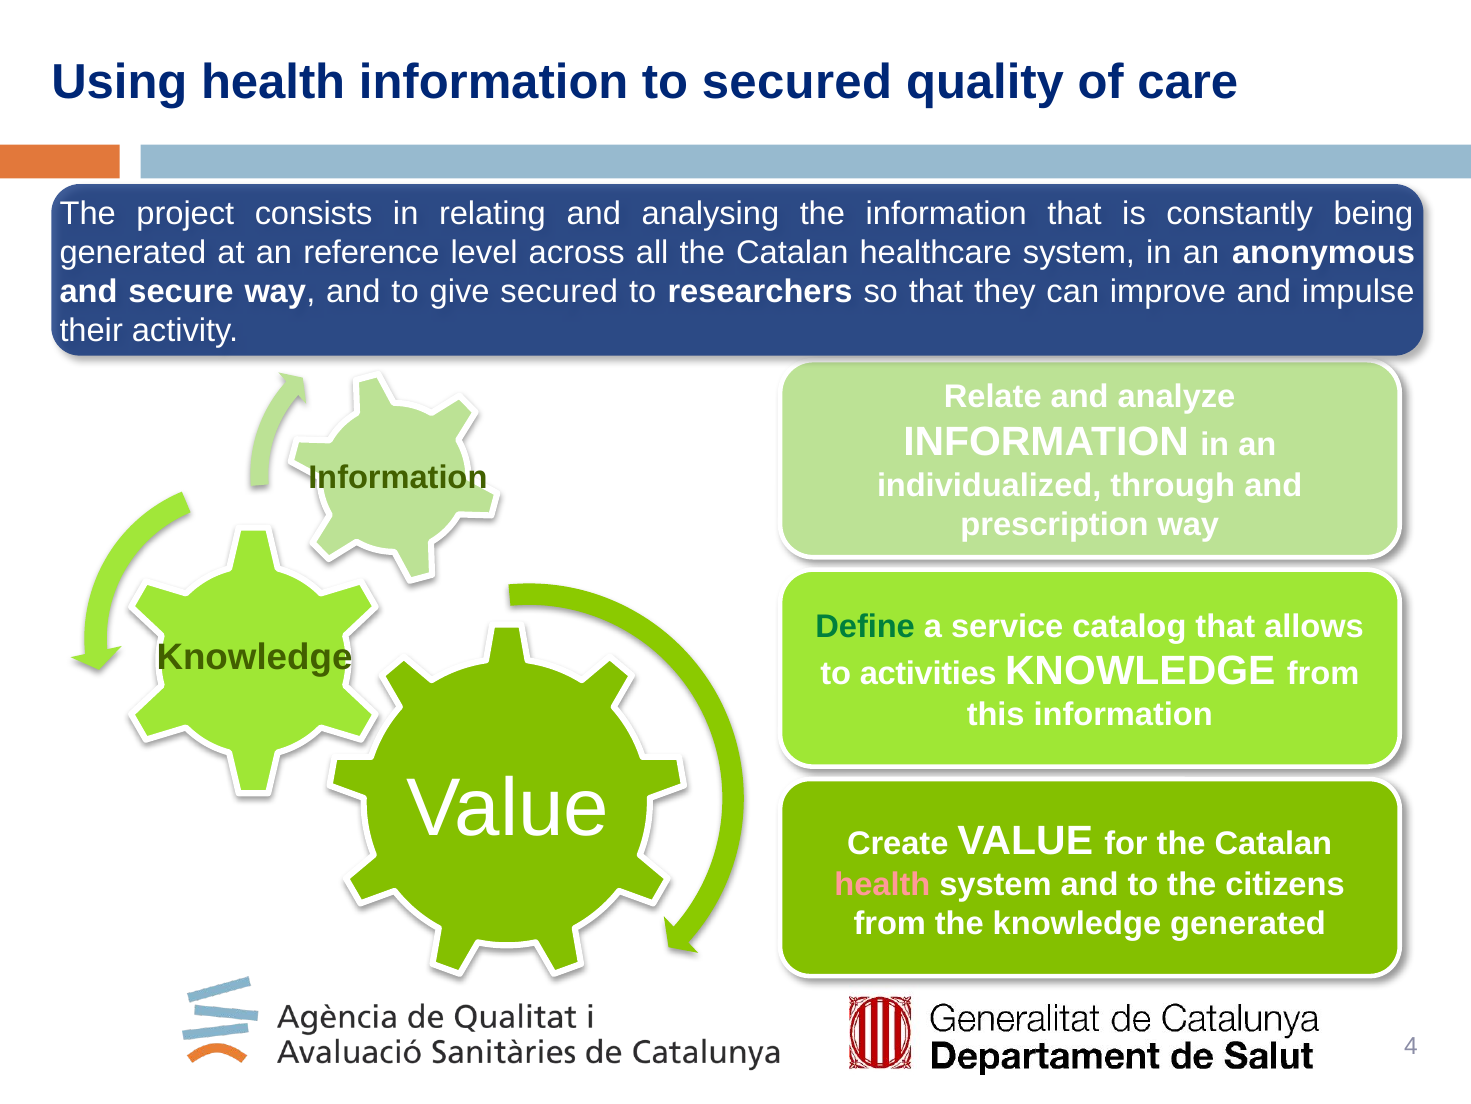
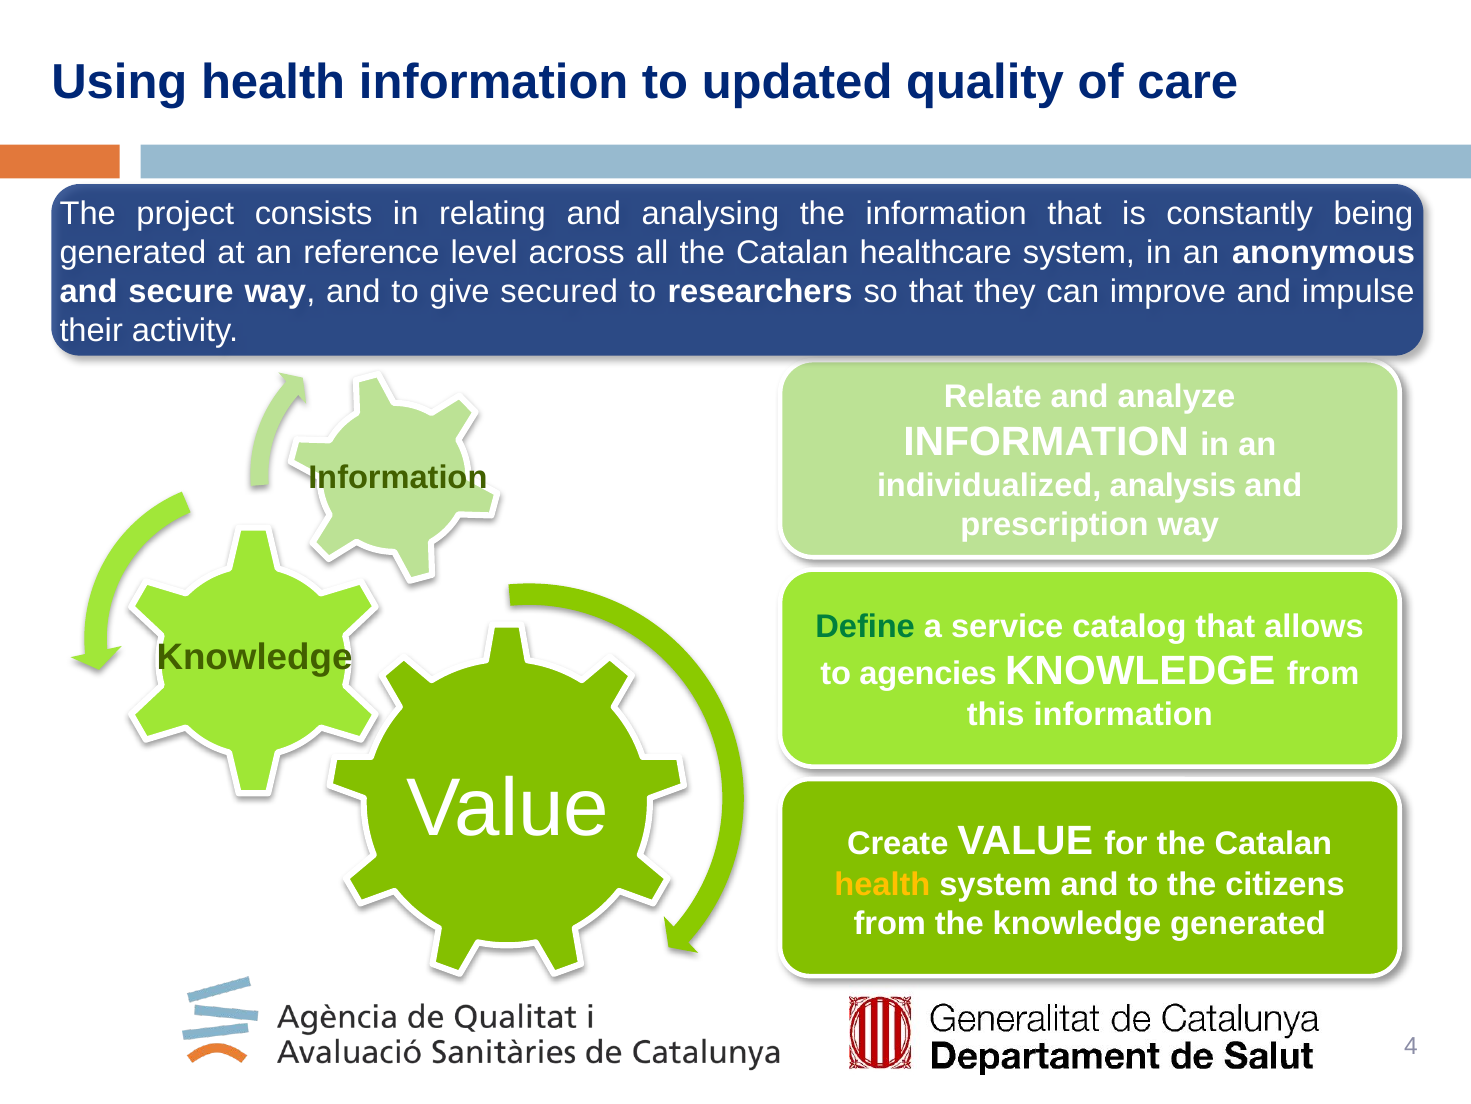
to secured: secured -> updated
through: through -> analysis
activities: activities -> agencies
health at (882, 884) colour: pink -> yellow
